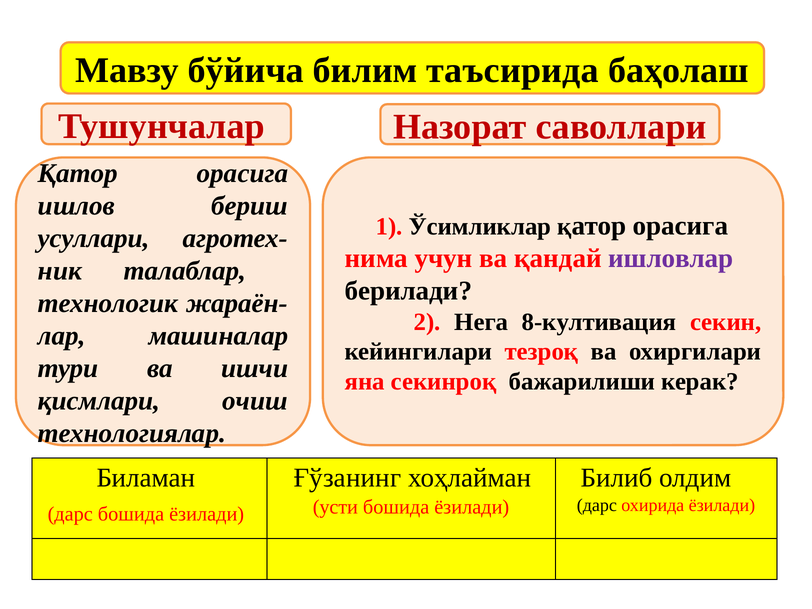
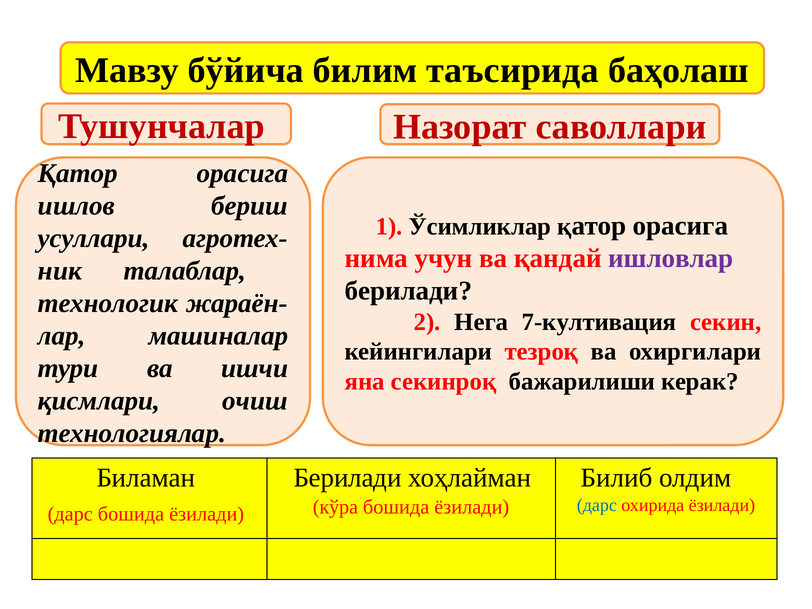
8-култивация: 8-култивация -> 7-култивация
Ғўзанинг at (347, 478): Ғўзанинг -> Берилади
дарс at (597, 506) colour: black -> blue
усти: усти -> кўра
